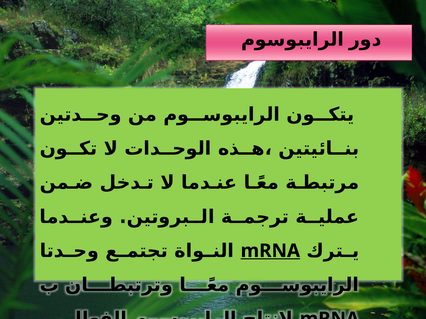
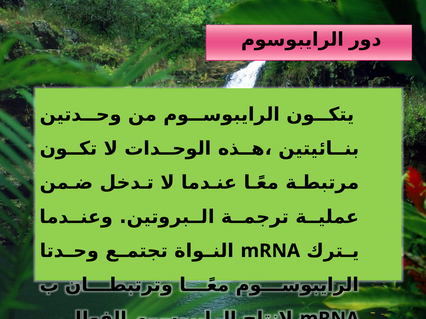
mRNA at (270, 251) underline: present -> none
